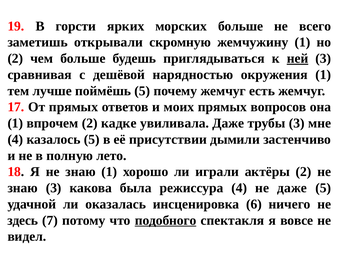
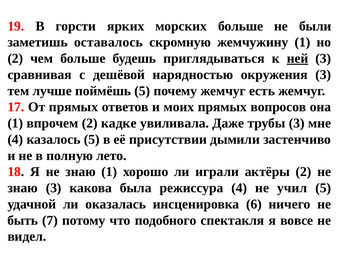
всего: всего -> были
открывали: открывали -> оставалось
окружения 1: 1 -> 3
не даже: даже -> учил
здесь: здесь -> быть
подобного underline: present -> none
